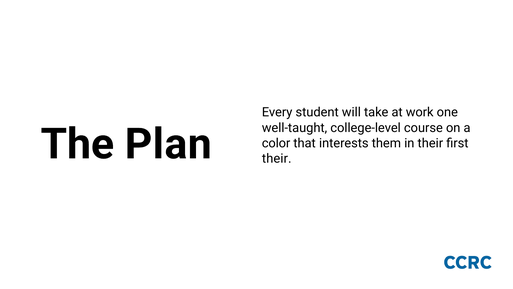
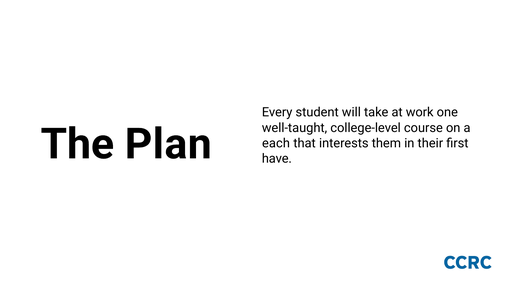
color: color -> each
their at (277, 158): their -> have
